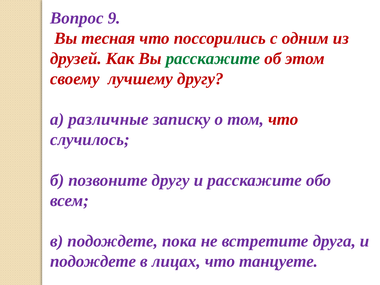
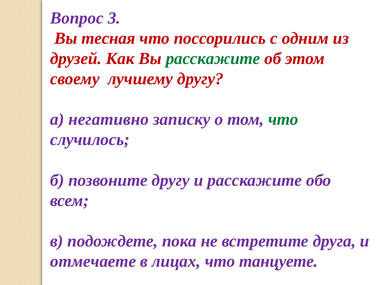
9: 9 -> 3
различные: различные -> негативно
что at (283, 119) colour: red -> green
подождете at (93, 261): подождете -> отмечаете
